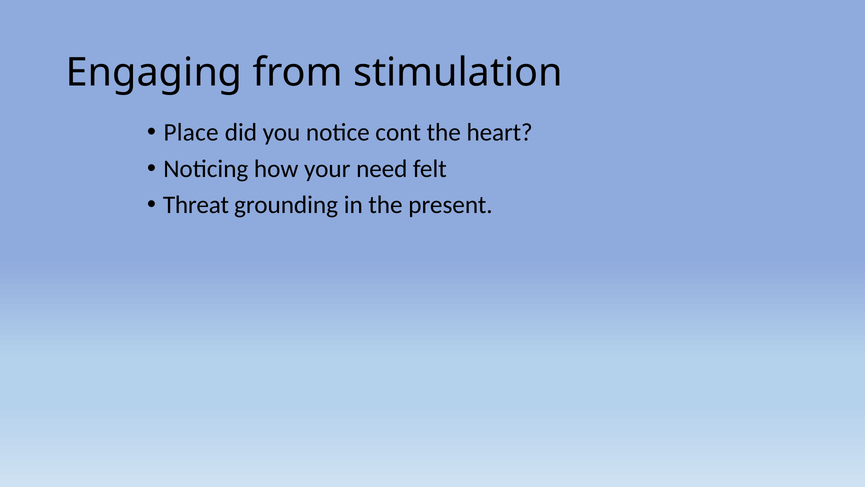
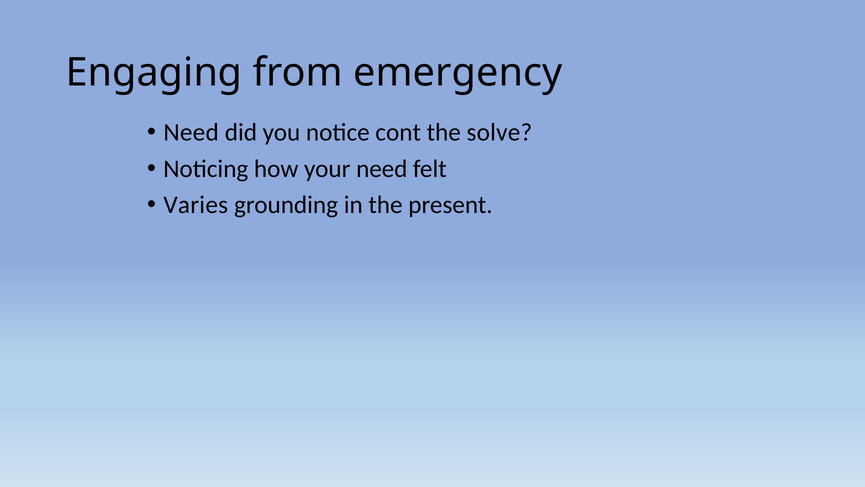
stimulation: stimulation -> emergency
Place at (191, 132): Place -> Need
heart: heart -> solve
Threat: Threat -> Varies
